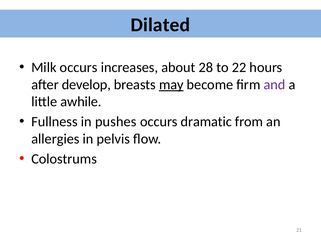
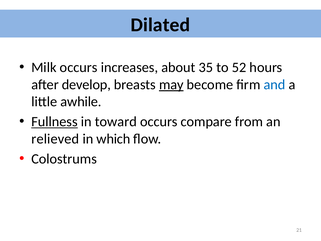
28: 28 -> 35
22: 22 -> 52
and colour: purple -> blue
Fullness underline: none -> present
pushes: pushes -> toward
dramatic: dramatic -> compare
allergies: allergies -> relieved
pelvis: pelvis -> which
